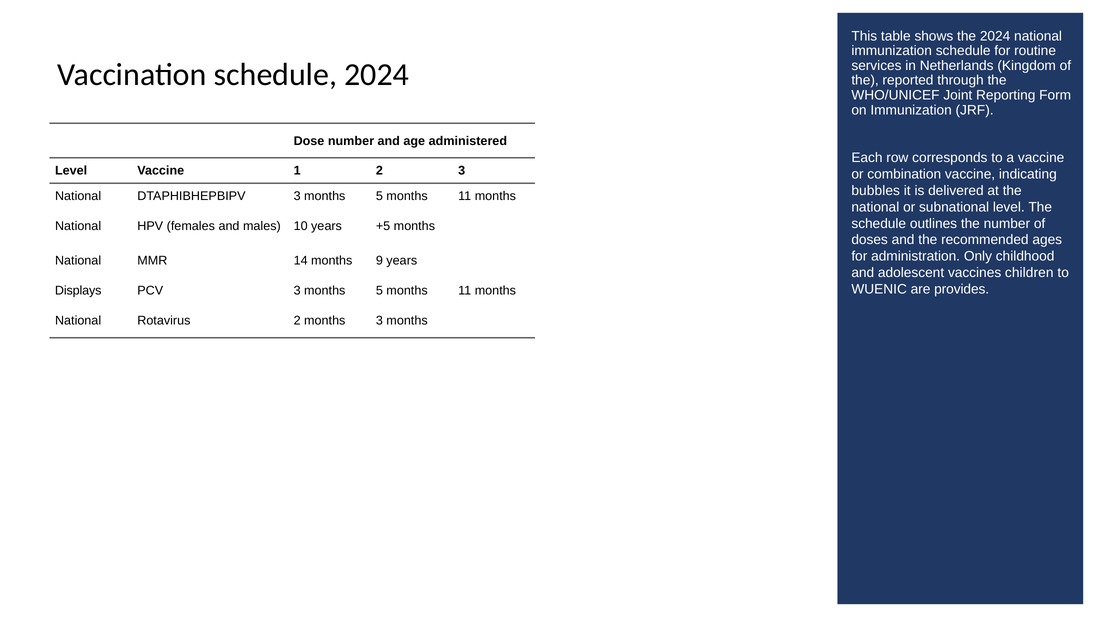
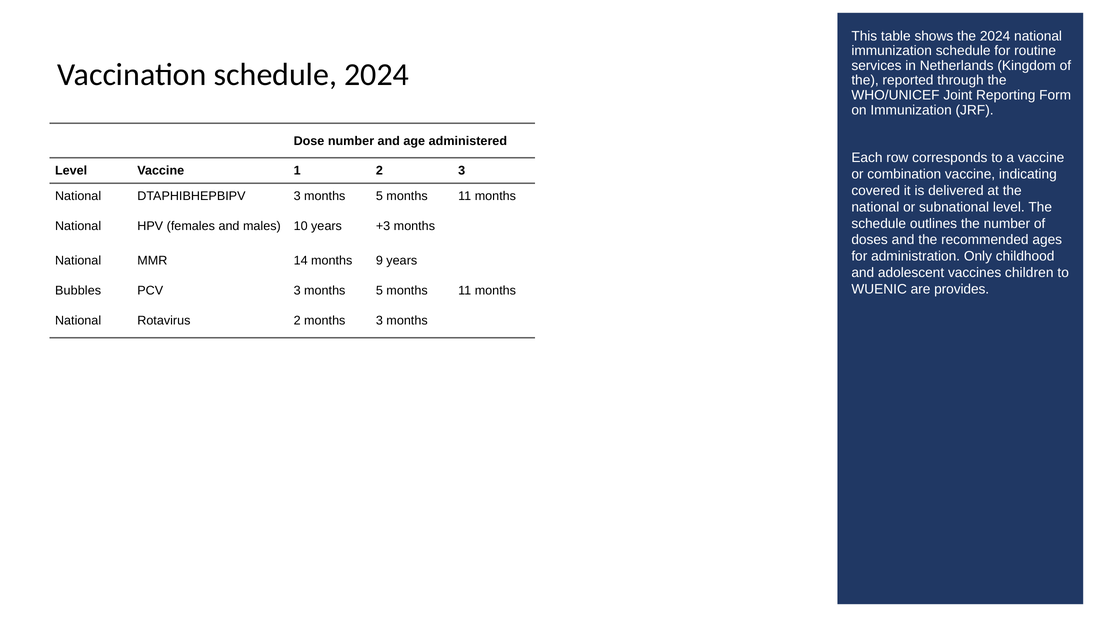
bubbles: bubbles -> covered
+5: +5 -> +3
Displays: Displays -> Bubbles
